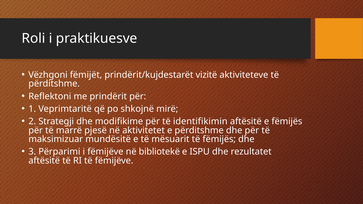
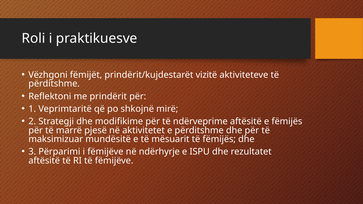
identifikimin: identifikimin -> ndërveprime
bibliotekë: bibliotekë -> ndërhyrje
